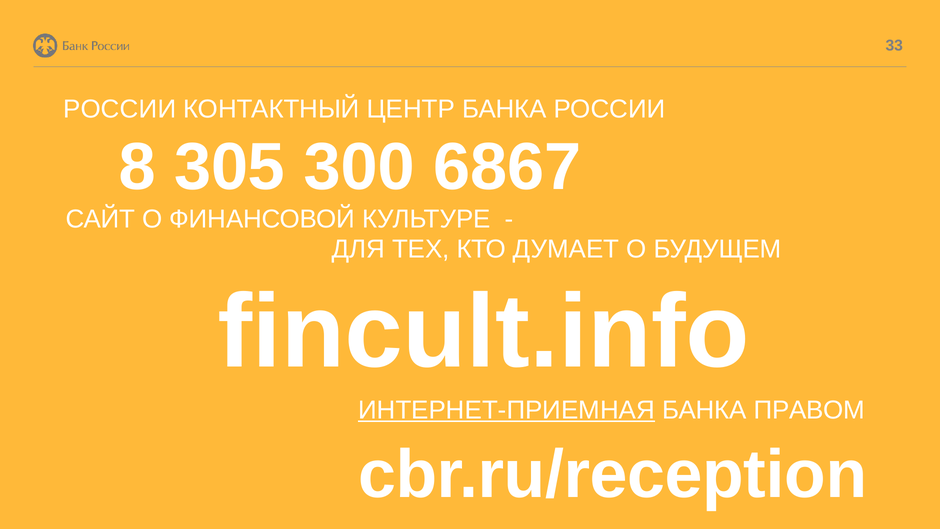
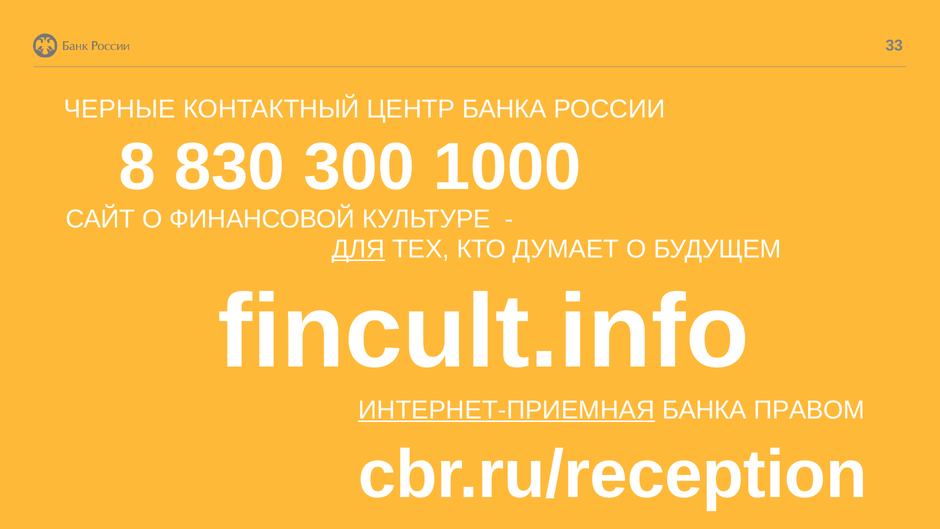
РОССИИ at (120, 109): РОССИИ -> ЧЕРНЫЕ
305: 305 -> 830
6867: 6867 -> 1000
ДЛЯ underline: none -> present
